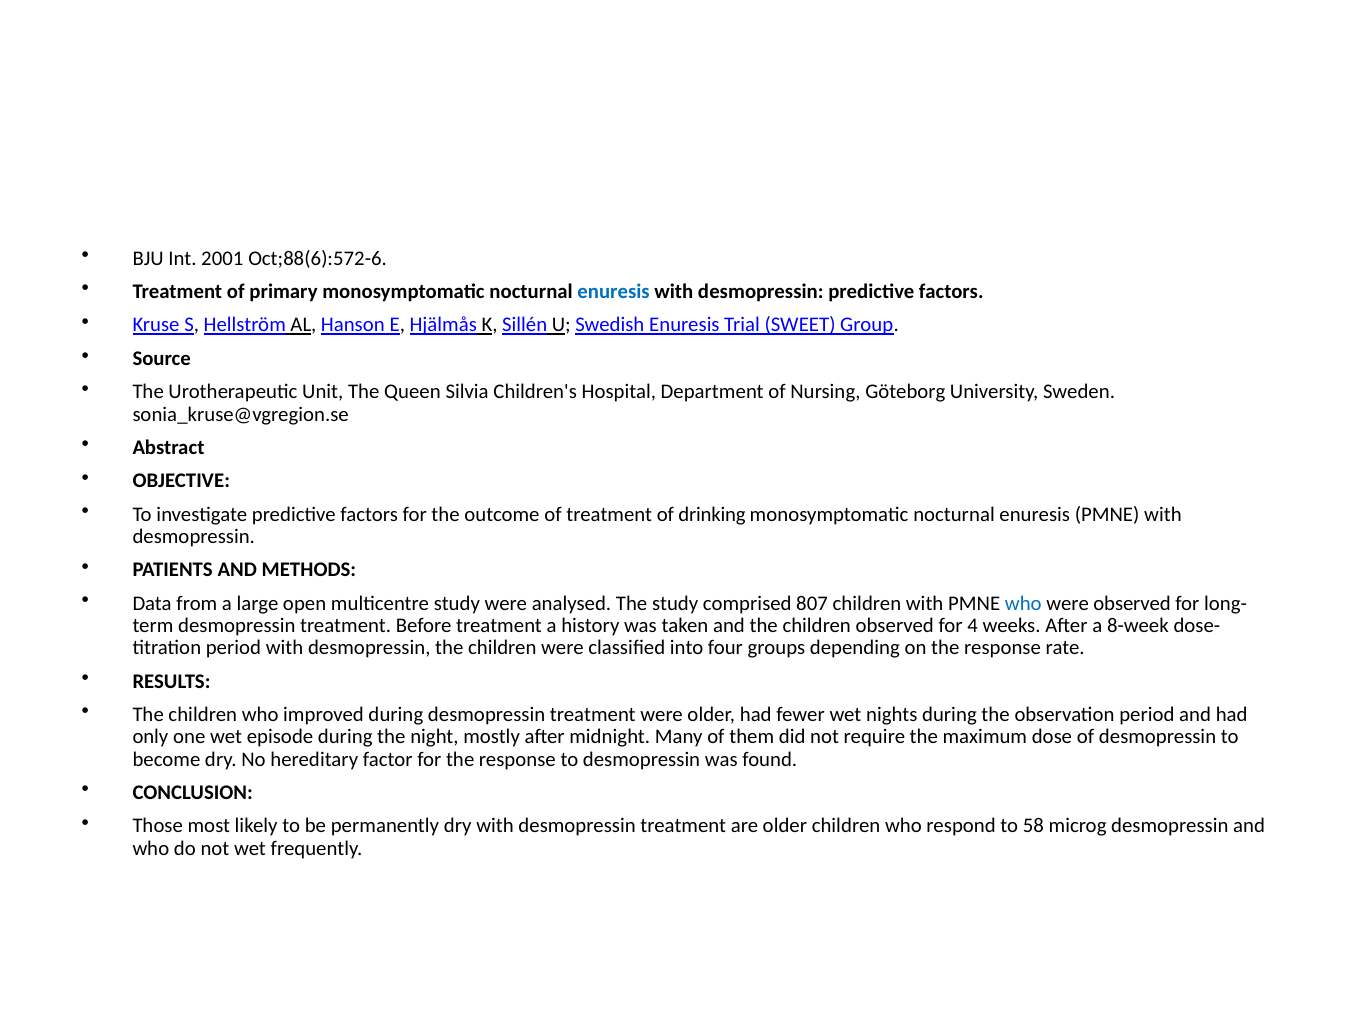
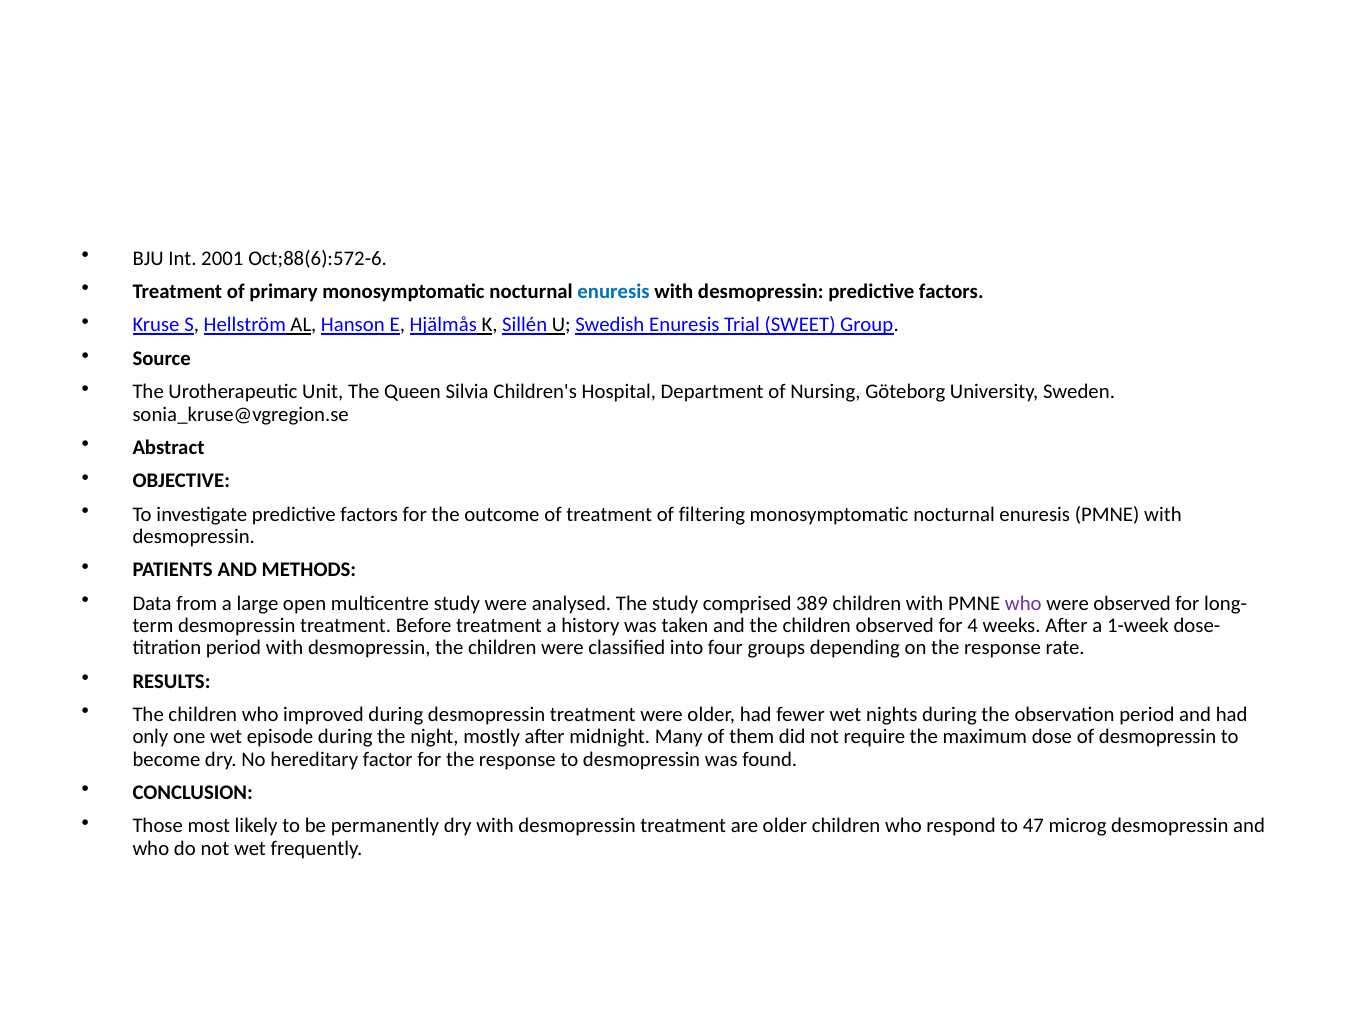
drinking: drinking -> filtering
807: 807 -> 389
who at (1023, 603) colour: blue -> purple
8-week: 8-week -> 1-week
58: 58 -> 47
